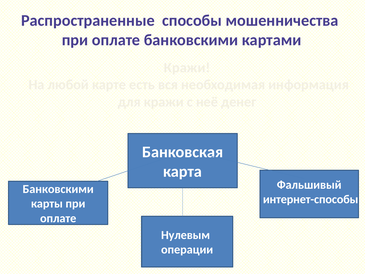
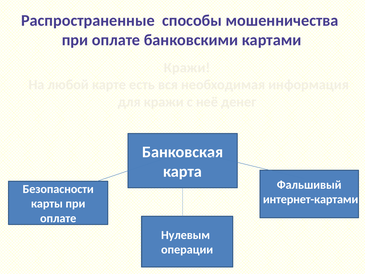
Банковскими at (58, 189): Банковскими -> Безопасности
интернет-способы: интернет-способы -> интернет-картами
